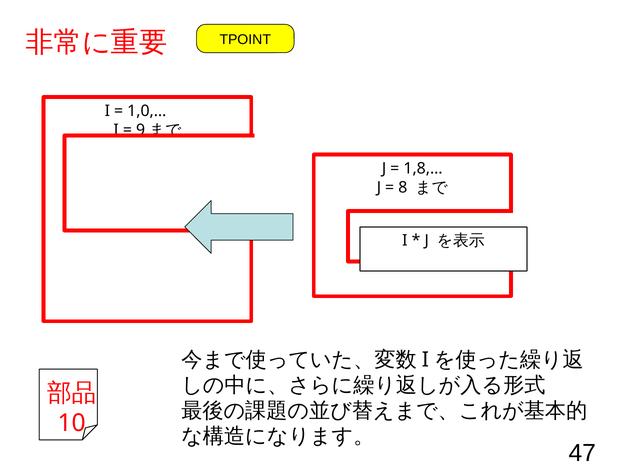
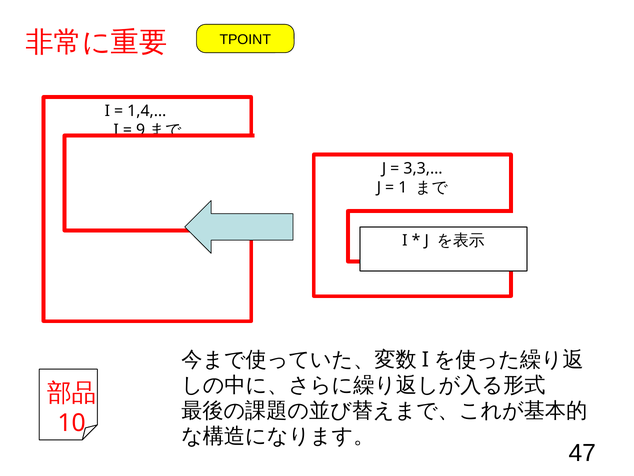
1,0,…: 1,0,… -> 1,4,…
1,8,…: 1,8,… -> 3,3,…
8: 8 -> 1
